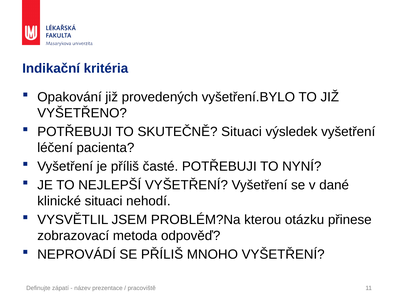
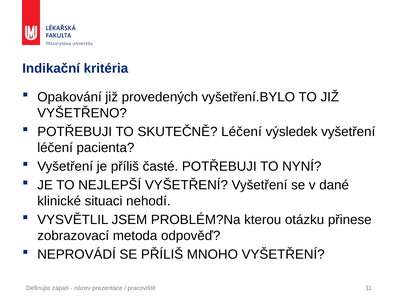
SKUTEČNĚ Situaci: Situaci -> Léčení
